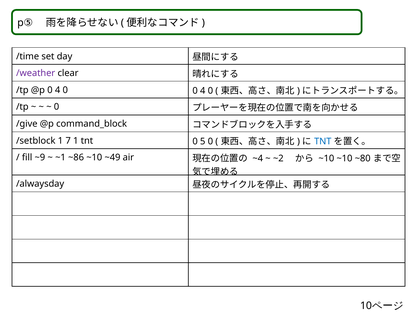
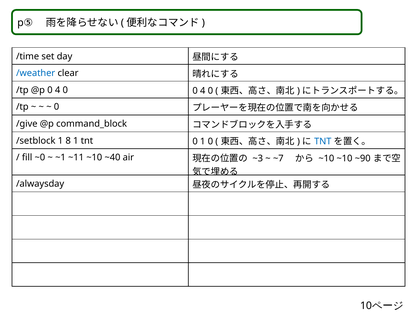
/weather colour: purple -> blue
7: 7 -> 8
0 5: 5 -> 1
~9: ~9 -> ~0
~86: ~86 -> ~11
~49: ~49 -> ~40
~4: ~4 -> ~3
~2: ~2 -> ~7
~80: ~80 -> ~90
